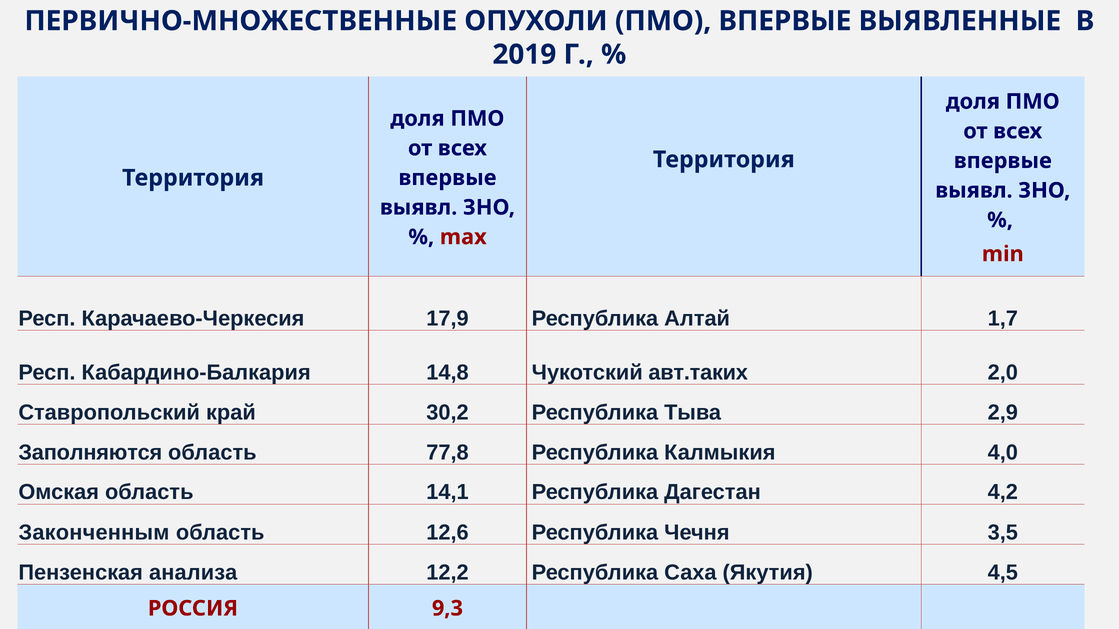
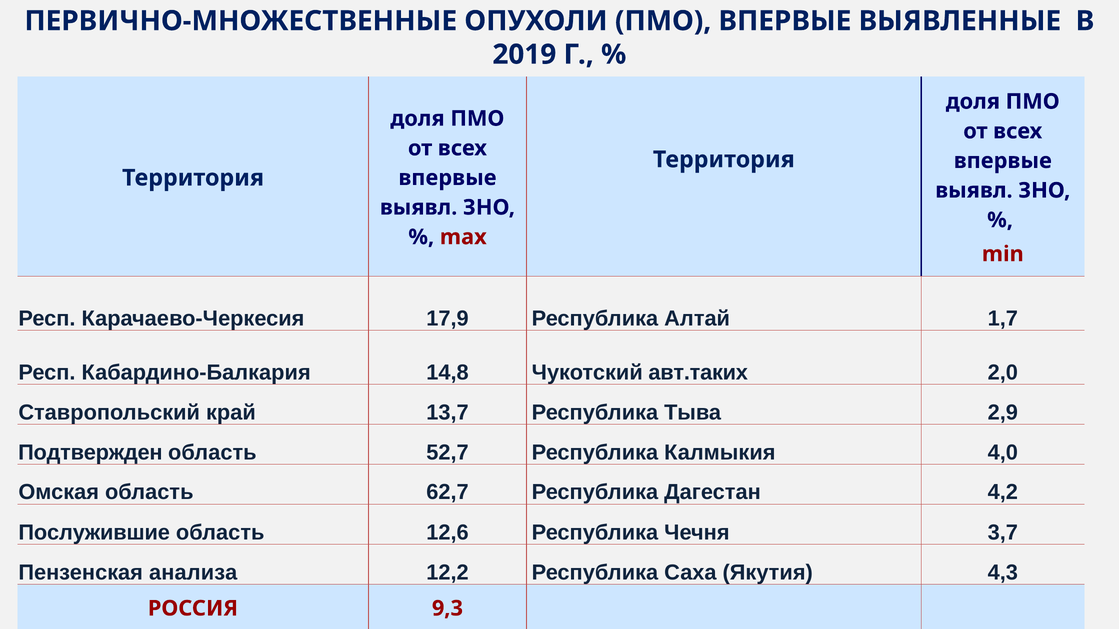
30,2: 30,2 -> 13,7
Заполняются: Заполняются -> Подтвержден
77,8: 77,8 -> 52,7
14,1: 14,1 -> 62,7
Законченным: Законченным -> Послужившие
3,5: 3,5 -> 3,7
4,5: 4,5 -> 4,3
